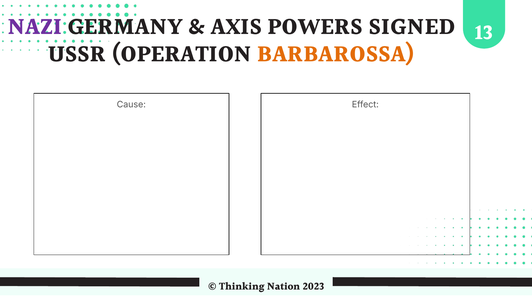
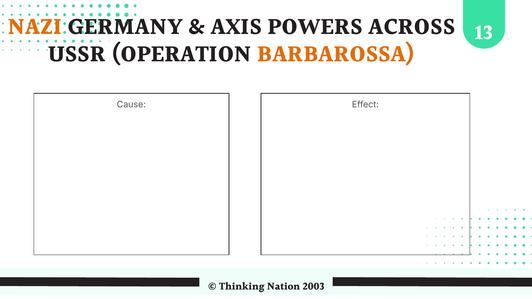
NAZI colour: purple -> orange
SIGNED: SIGNED -> ACROSS
2023: 2023 -> 2003
